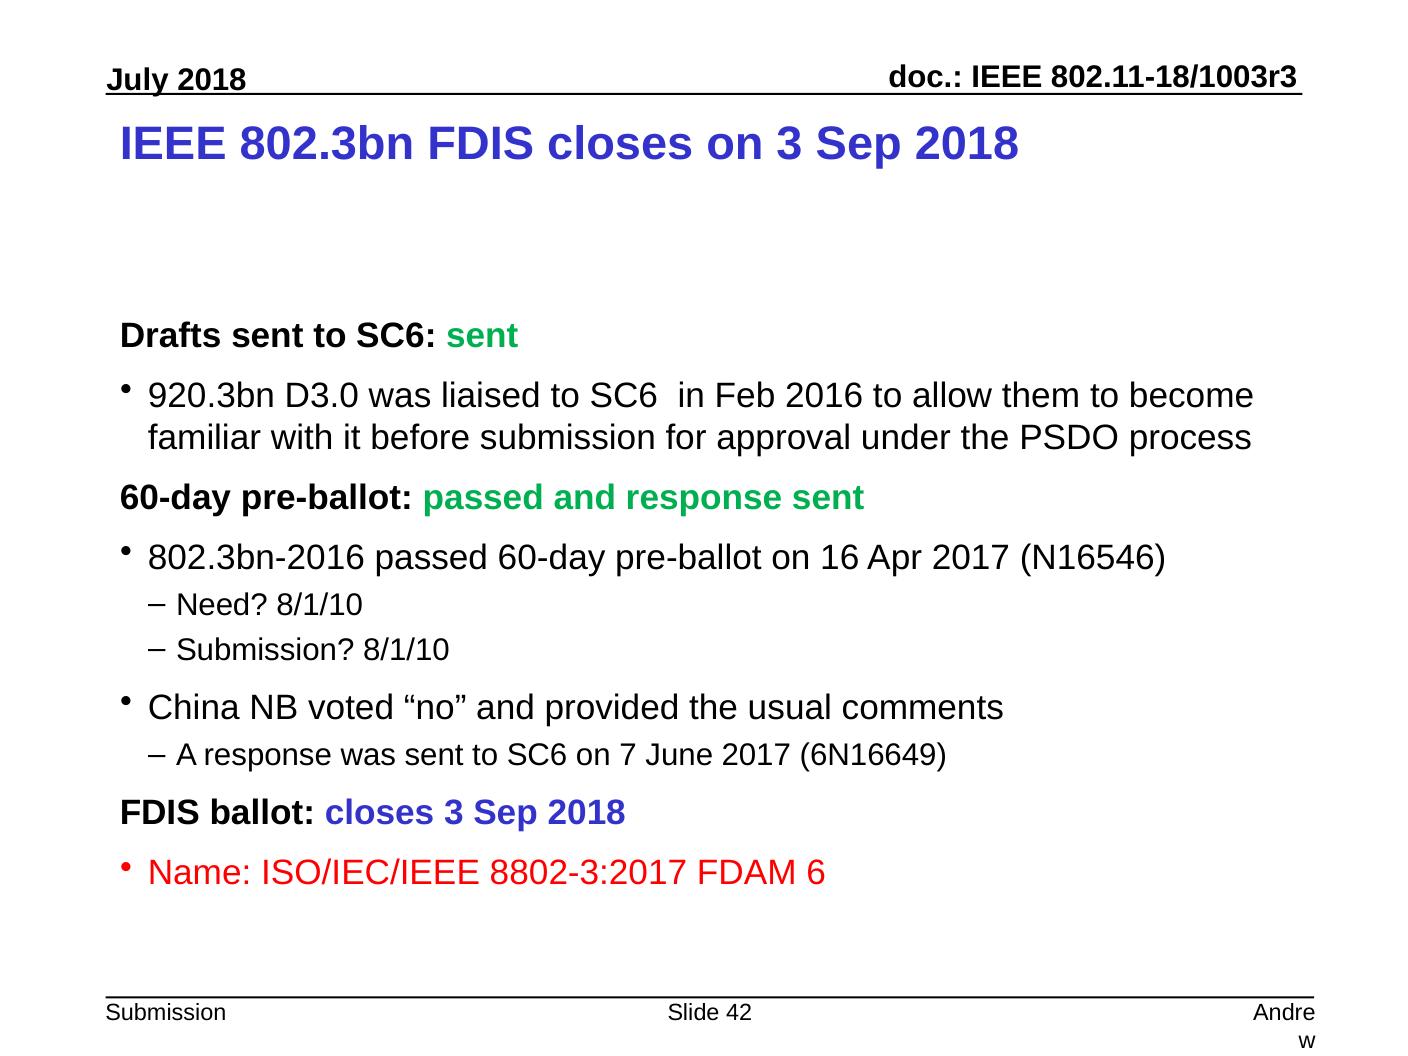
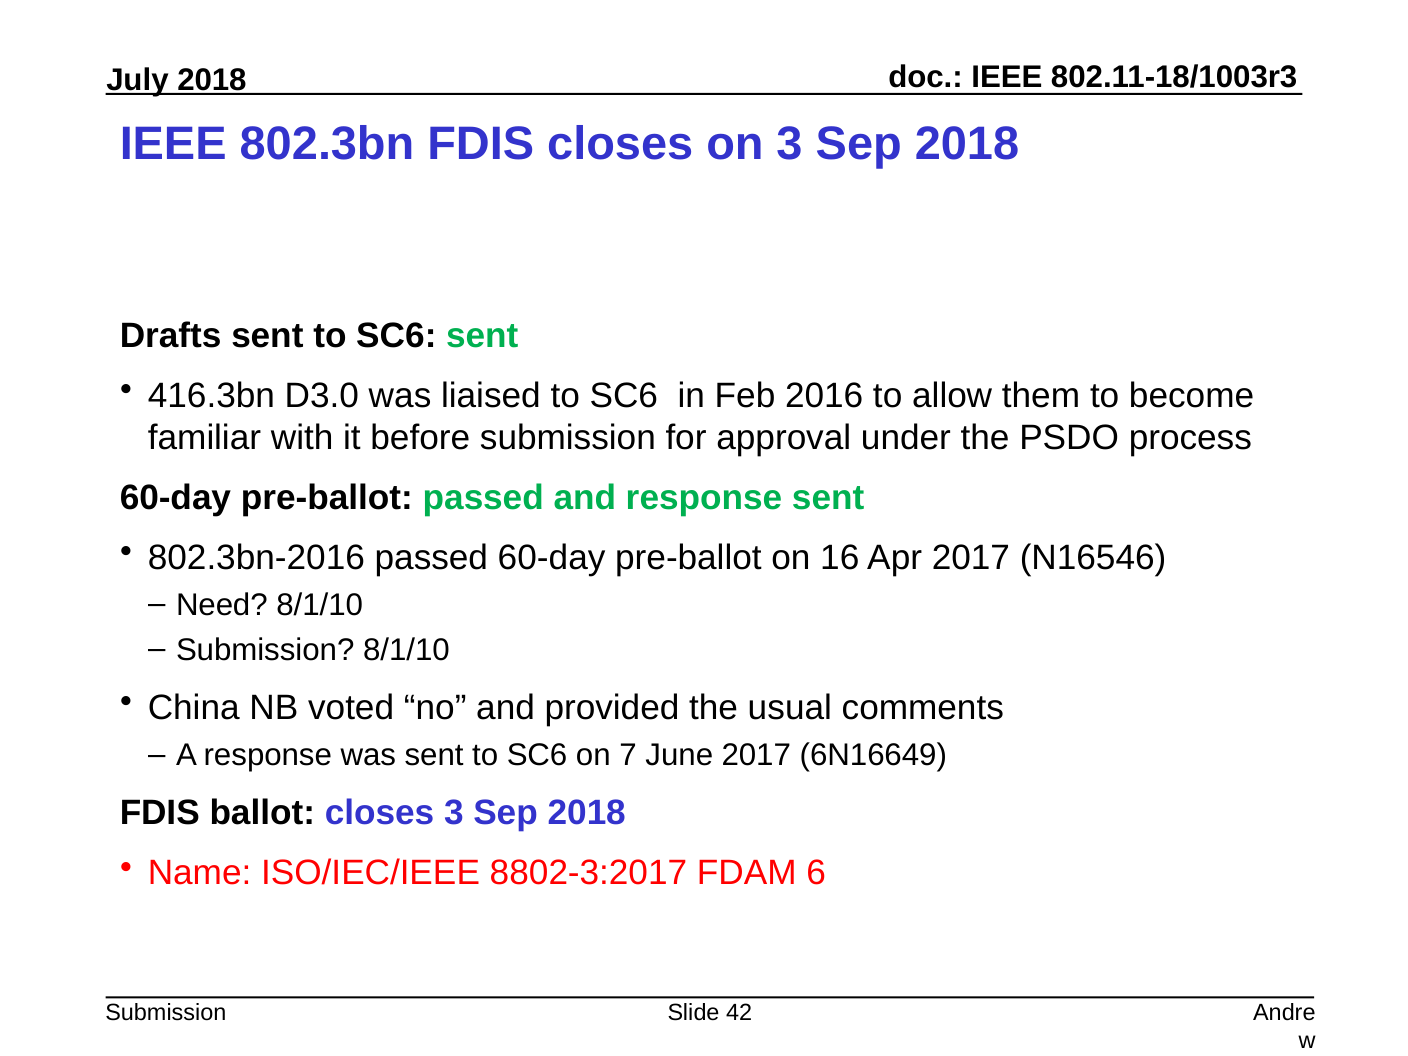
920.3bn: 920.3bn -> 416.3bn
